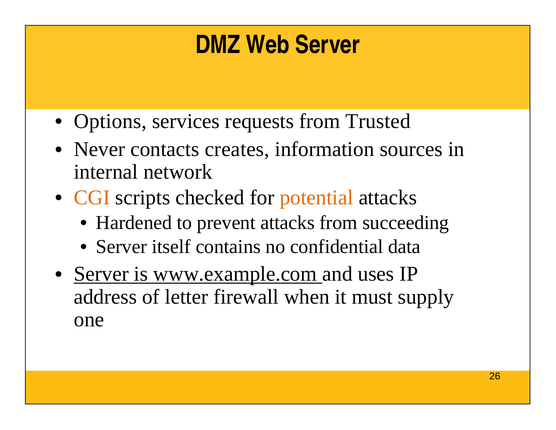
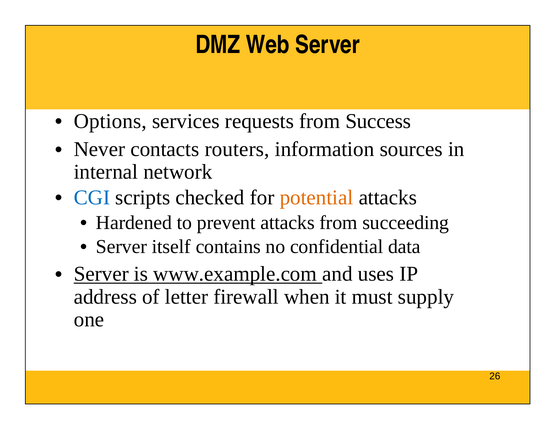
Trusted: Trusted -> Success
creates: creates -> routers
CGI colour: orange -> blue
